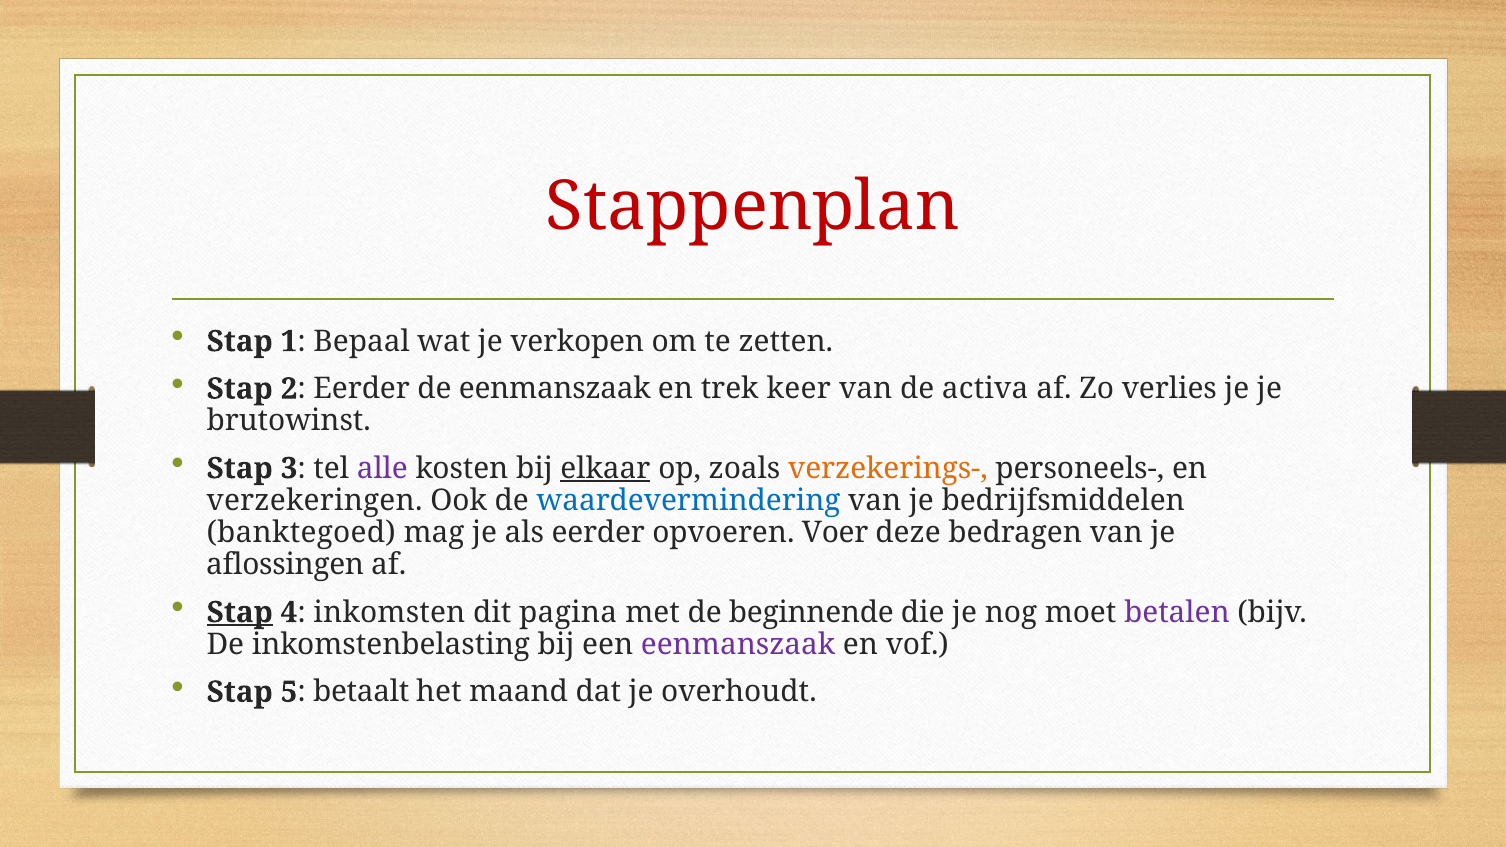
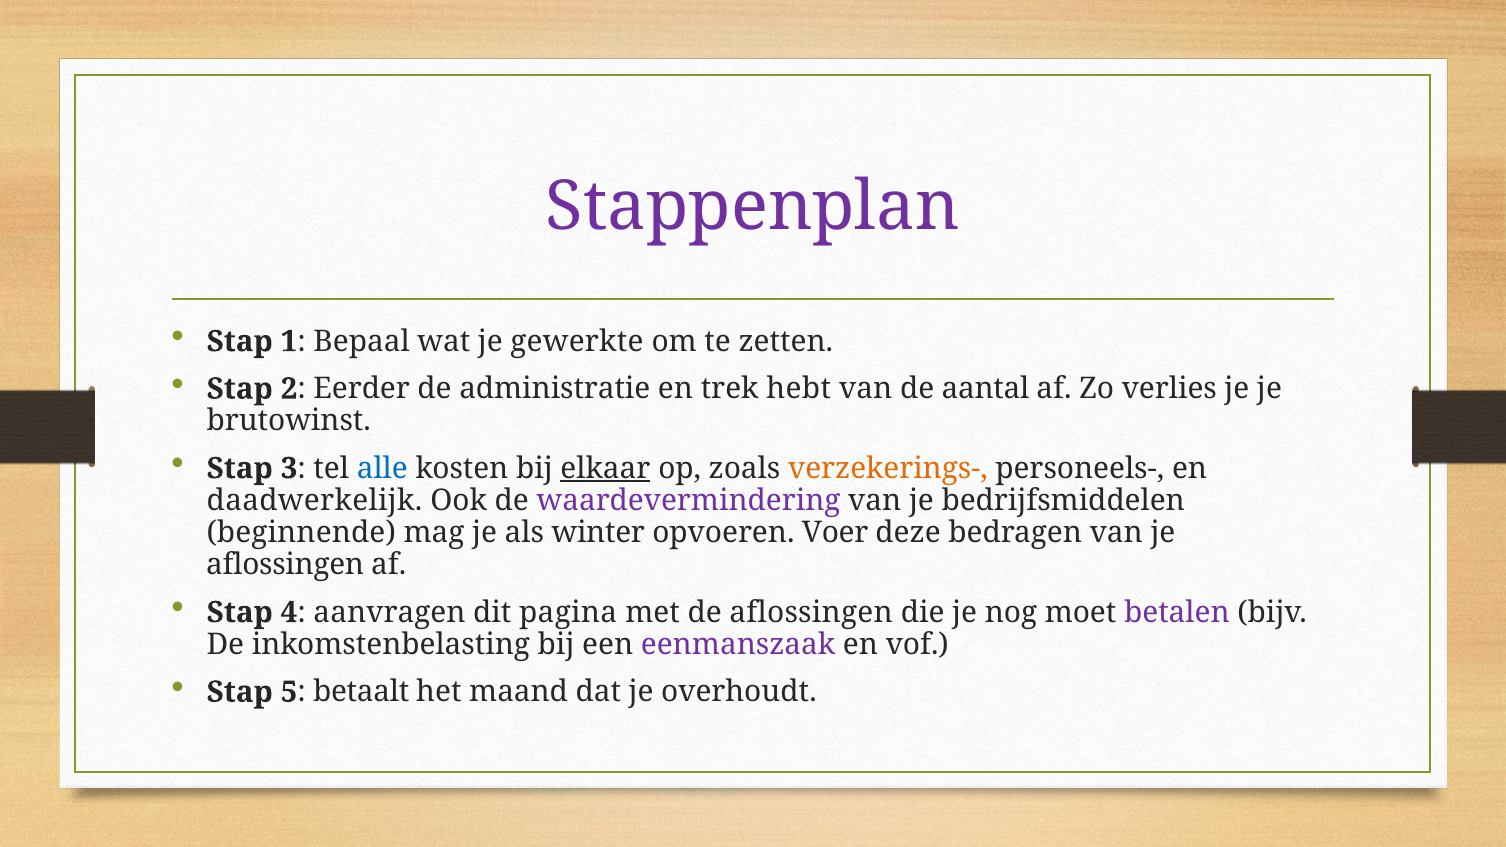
Stappenplan colour: red -> purple
verkopen: verkopen -> gewerkte
de eenmanszaak: eenmanszaak -> administratie
keer: keer -> hebt
activa: activa -> aantal
alle colour: purple -> blue
verzekeringen: verzekeringen -> daadwerkelijk
waardevermindering colour: blue -> purple
banktegoed: banktegoed -> beginnende
als eerder: eerder -> winter
Stap at (240, 612) underline: present -> none
inkomsten: inkomsten -> aanvragen
de beginnende: beginnende -> aflossingen
